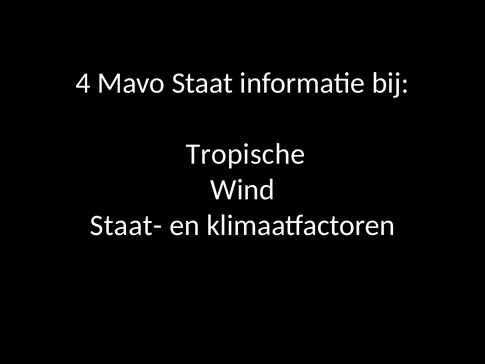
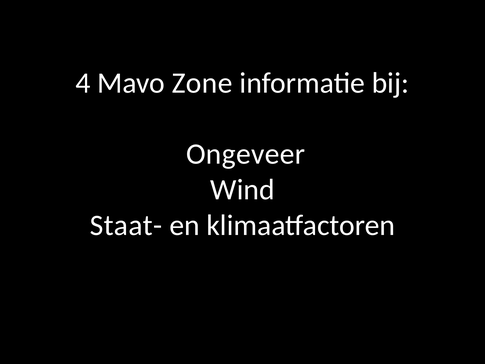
Staat: Staat -> Zone
Tropische: Tropische -> Ongeveer
